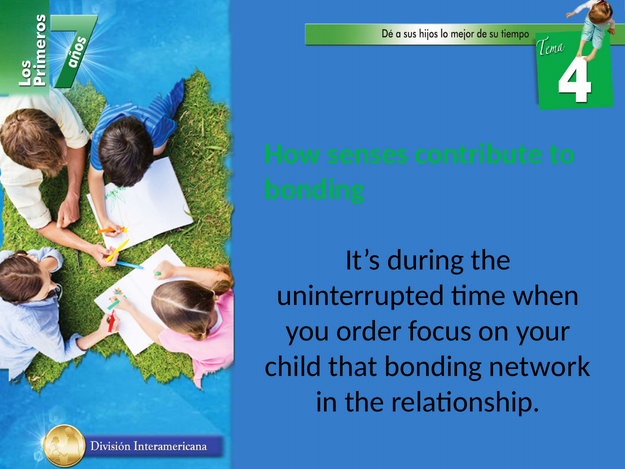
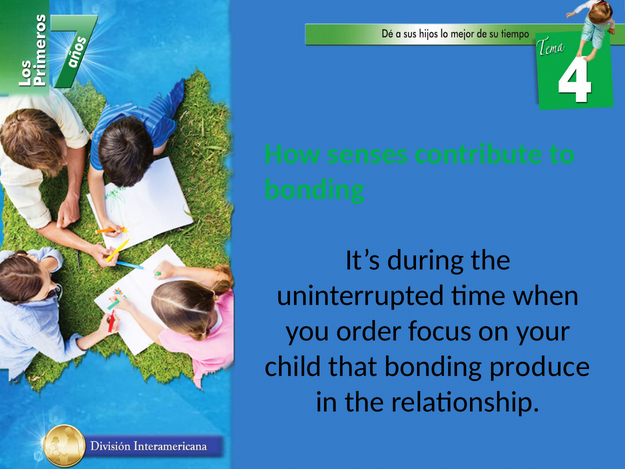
network: network -> produce
